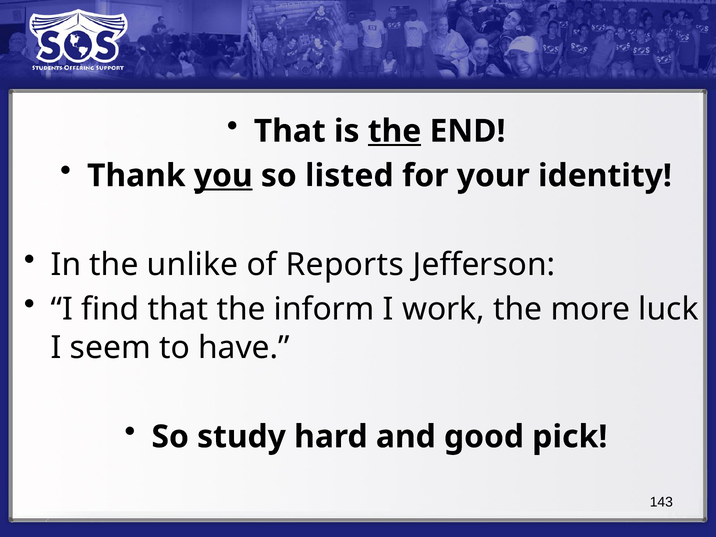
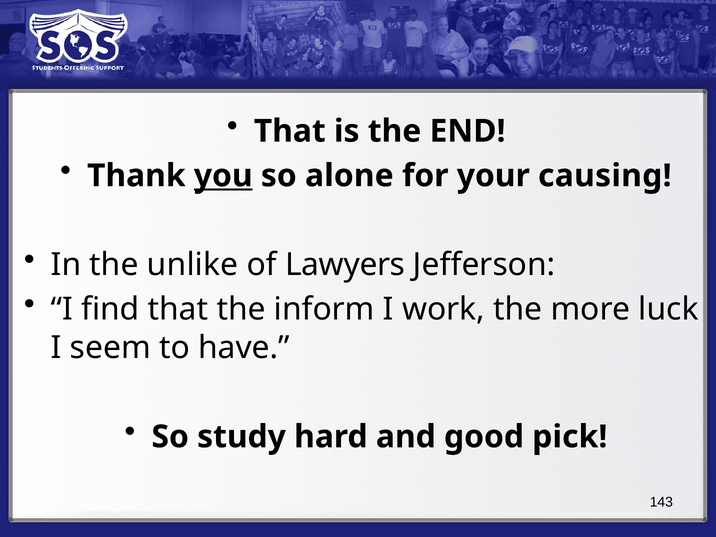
the at (395, 131) underline: present -> none
listed: listed -> alone
identity: identity -> causing
Reports: Reports -> Lawyers
